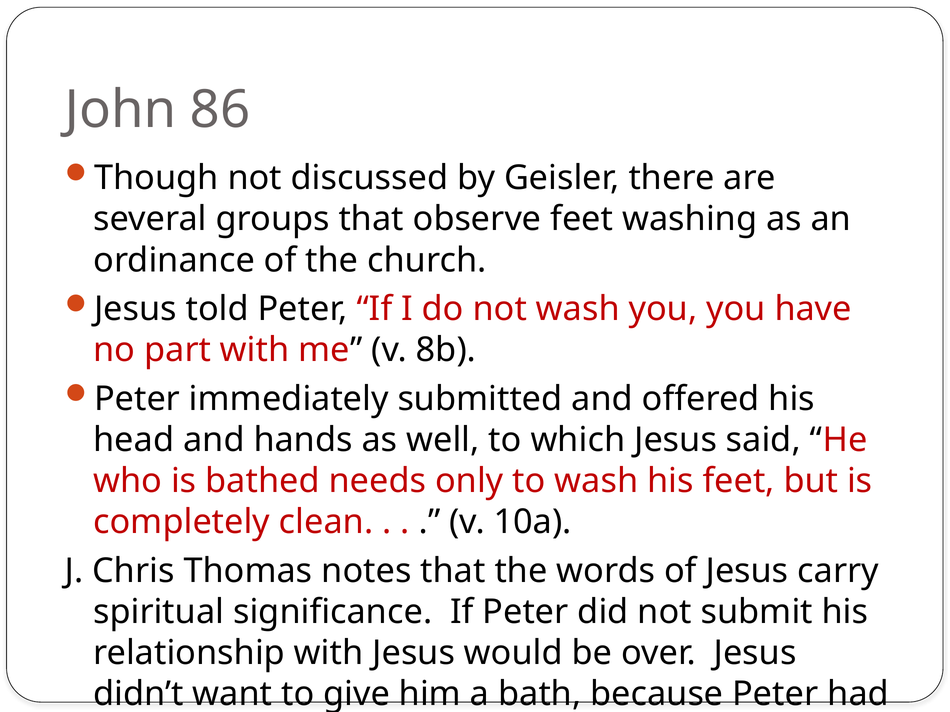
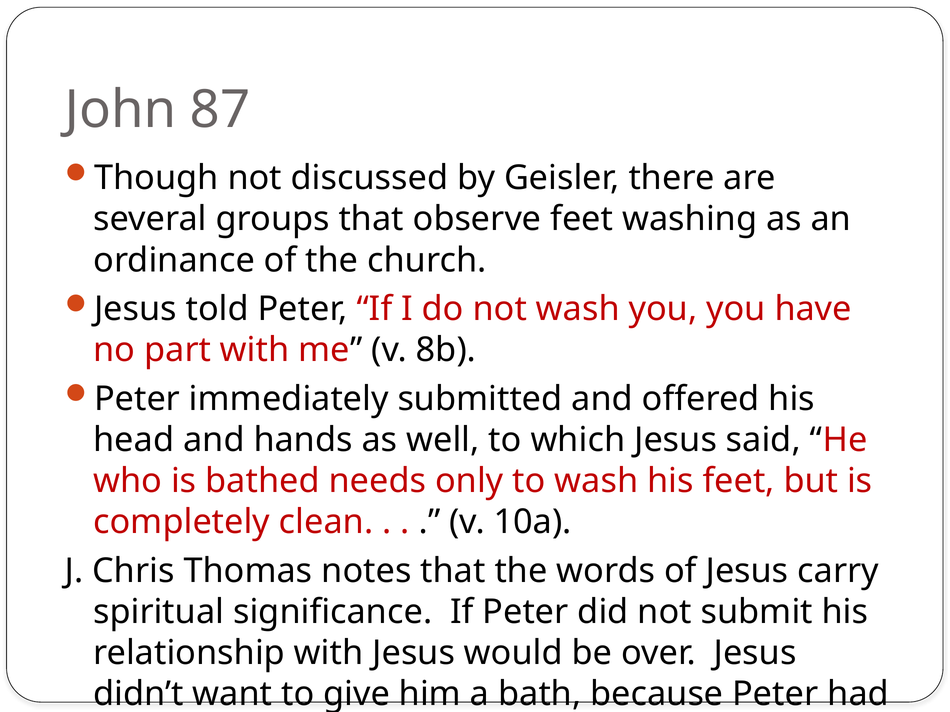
86: 86 -> 87
